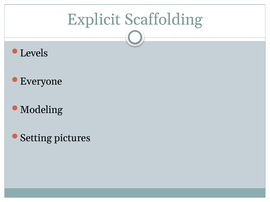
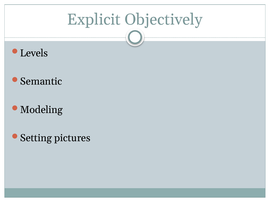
Scaffolding: Scaffolding -> Objectively
Everyone: Everyone -> Semantic
